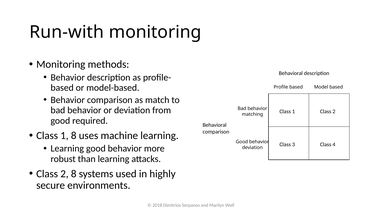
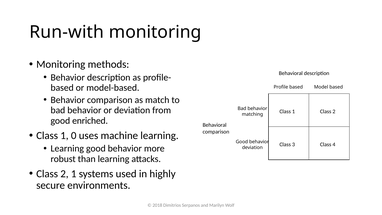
required: required -> enriched
1 8: 8 -> 0
2 8: 8 -> 1
